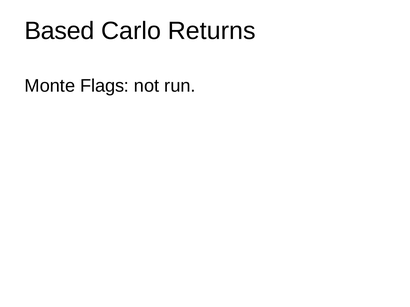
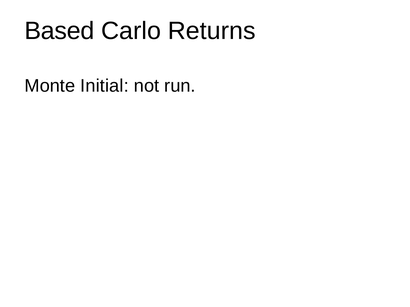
Flags: Flags -> Initial
